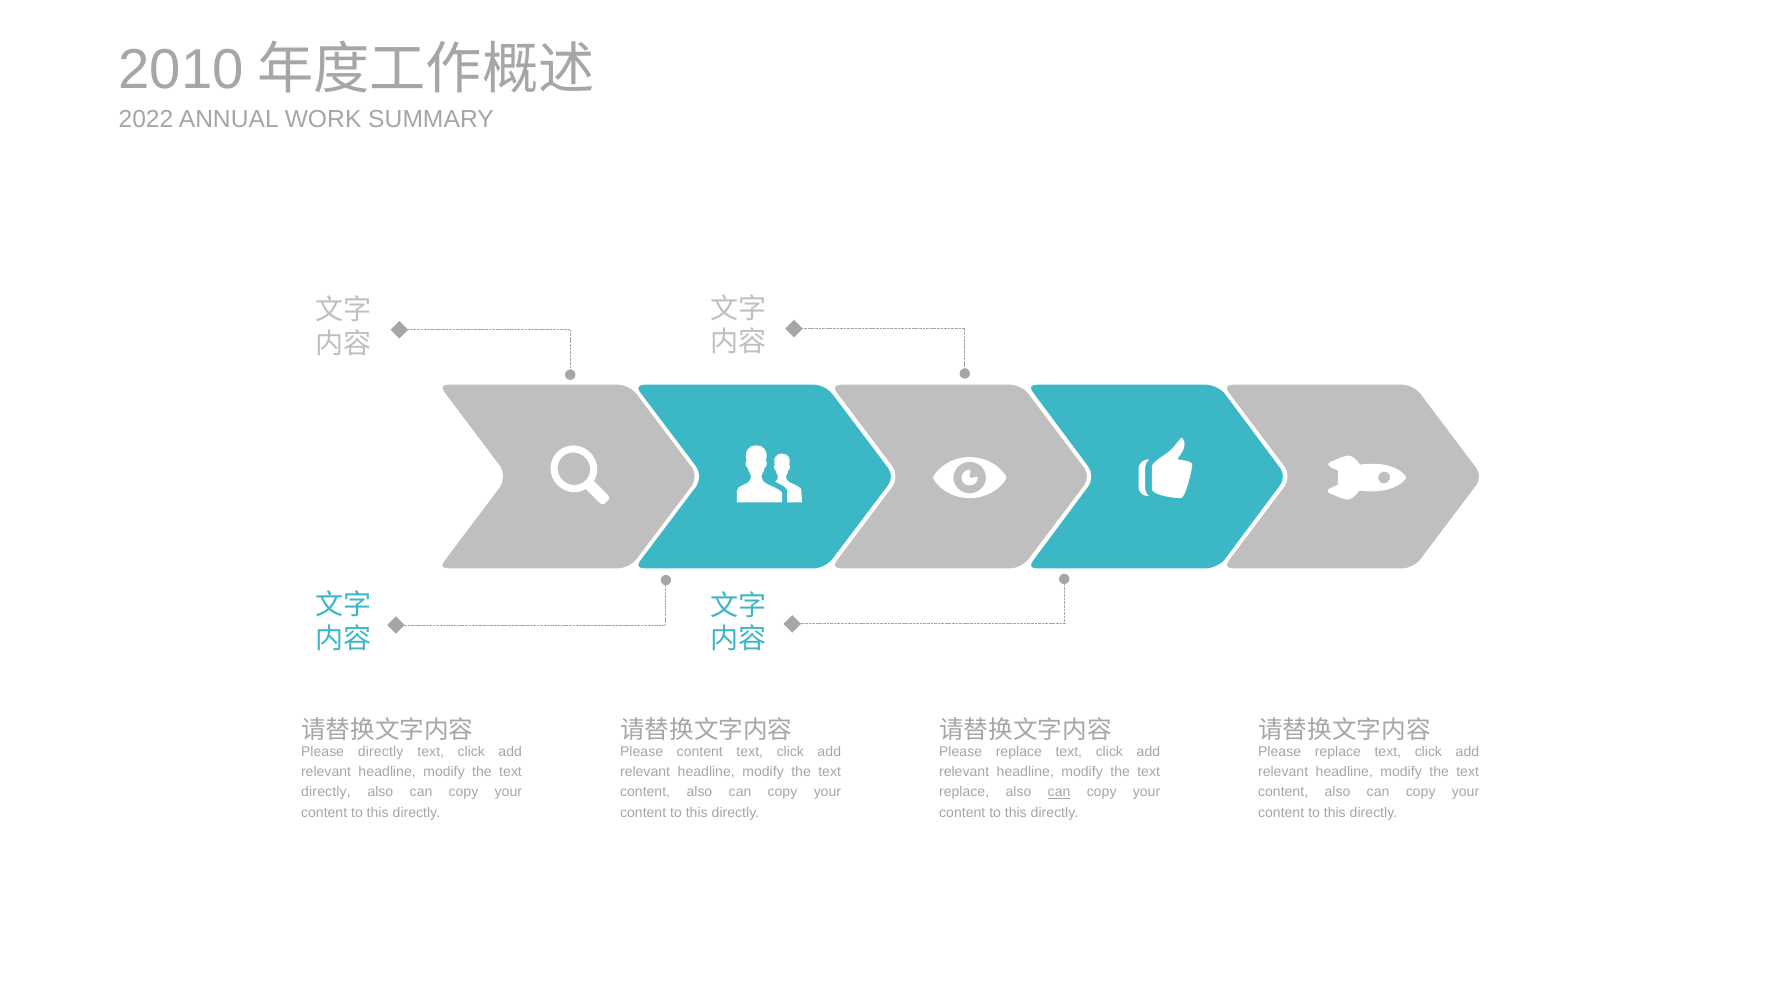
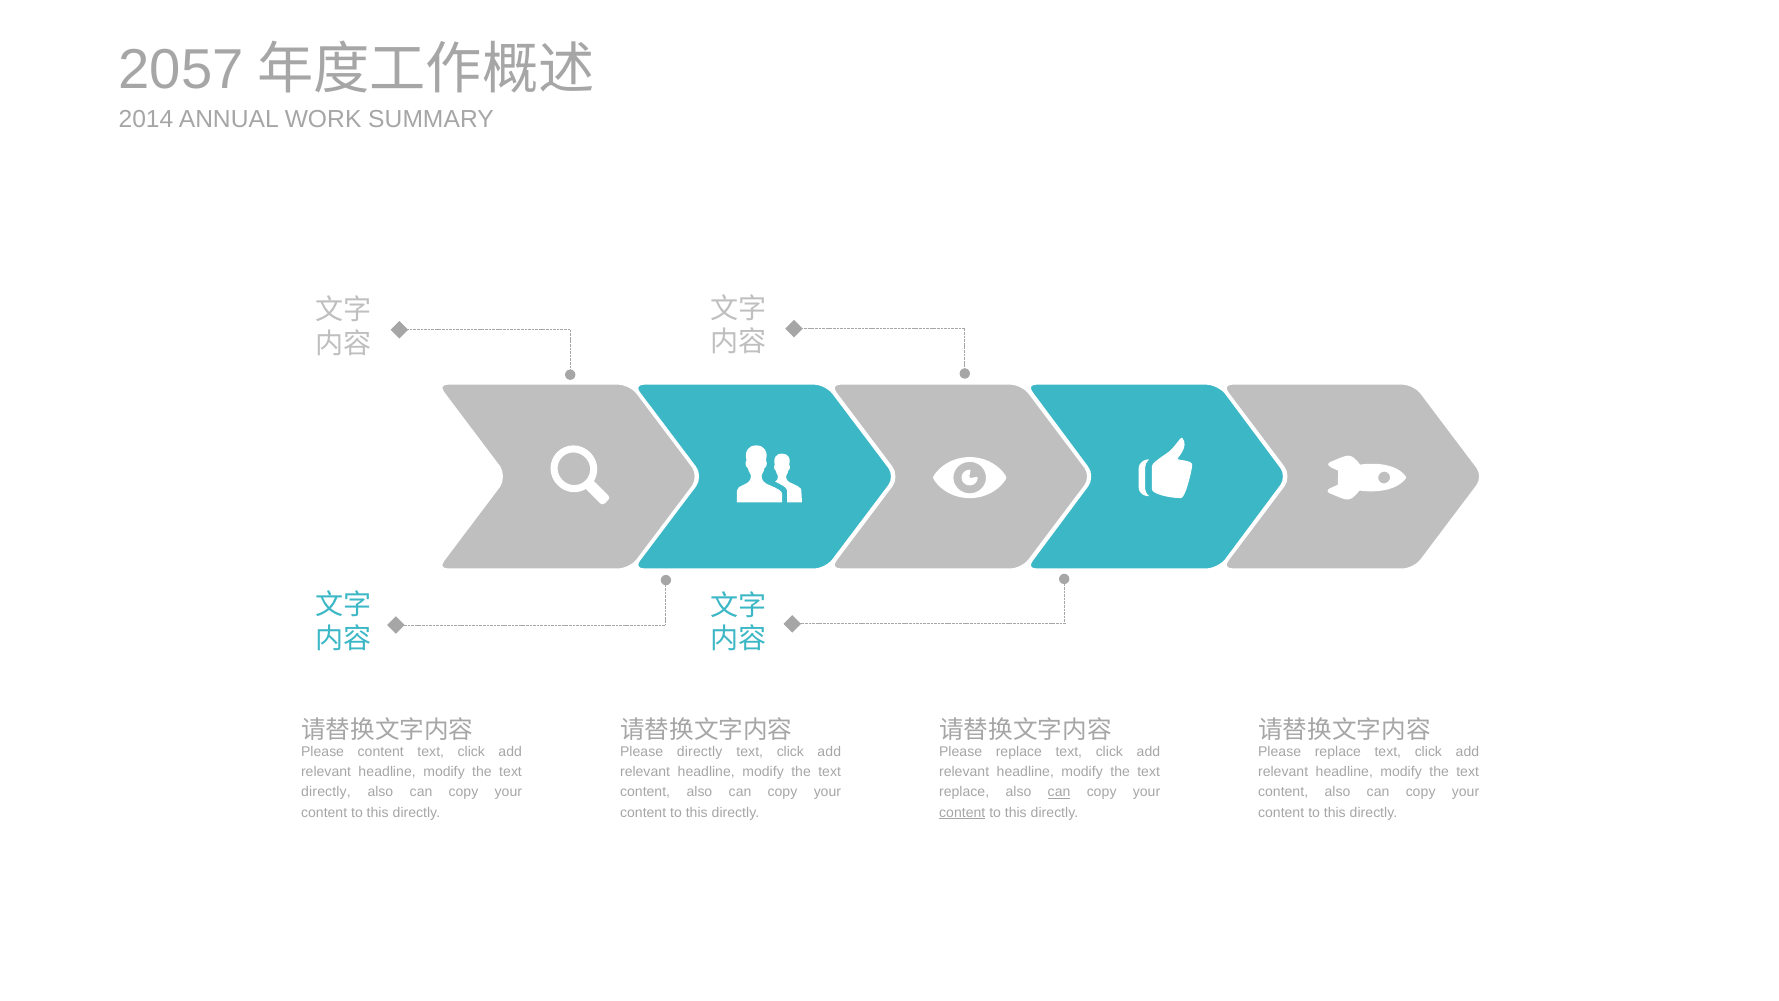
2010: 2010 -> 2057
2022: 2022 -> 2014
Please directly: directly -> content
Please content: content -> directly
content at (962, 812) underline: none -> present
